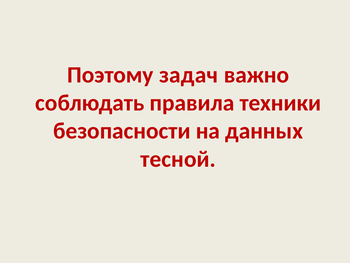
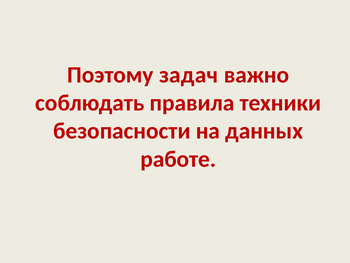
тесной: тесной -> работе
